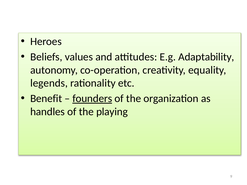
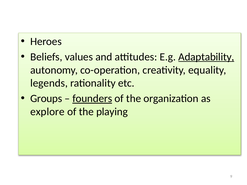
Adaptability underline: none -> present
Benefit: Benefit -> Groups
handles: handles -> explore
